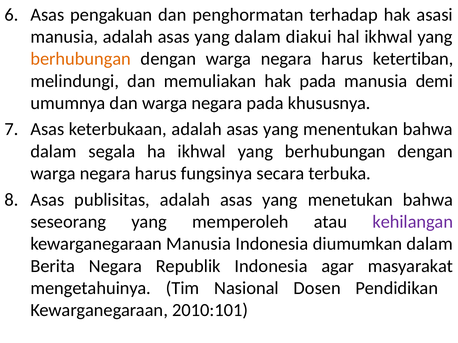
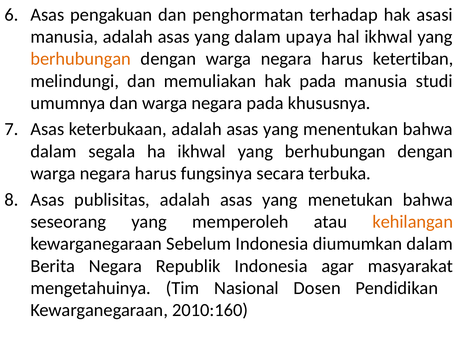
diakui: diakui -> upaya
demi: demi -> studi
kehilangan colour: purple -> orange
kewarganegaraan Manusia: Manusia -> Sebelum
2010:101: 2010:101 -> 2010:160
